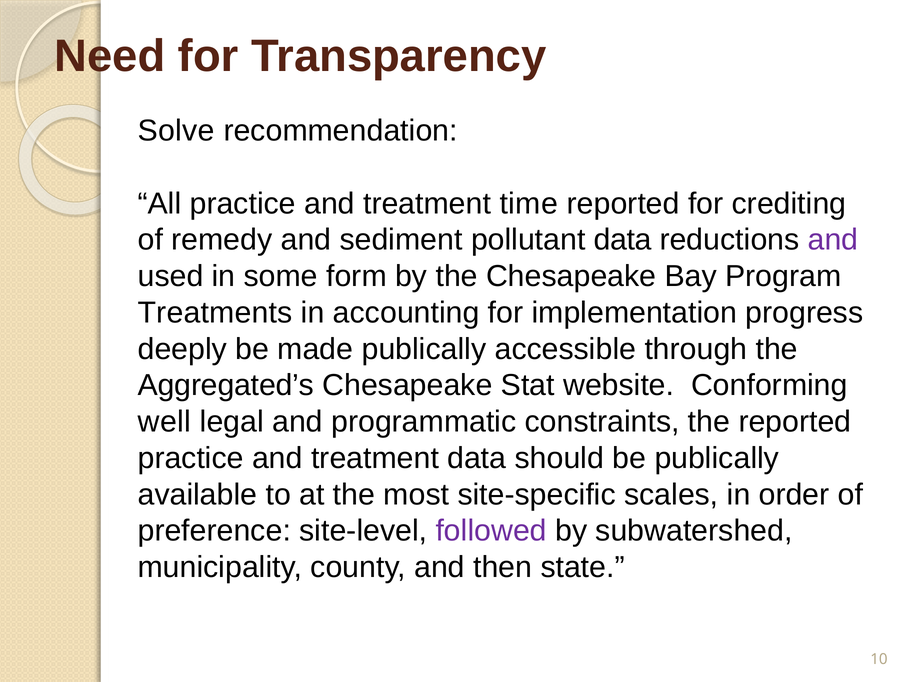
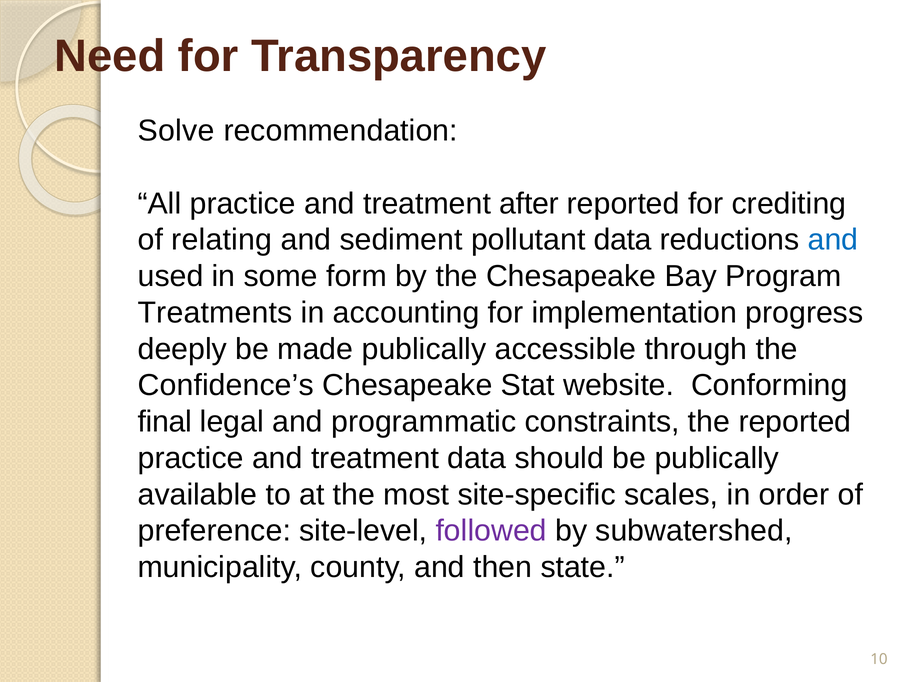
time: time -> after
remedy: remedy -> relating
and at (833, 240) colour: purple -> blue
Aggregated’s: Aggregated’s -> Confidence’s
well: well -> final
